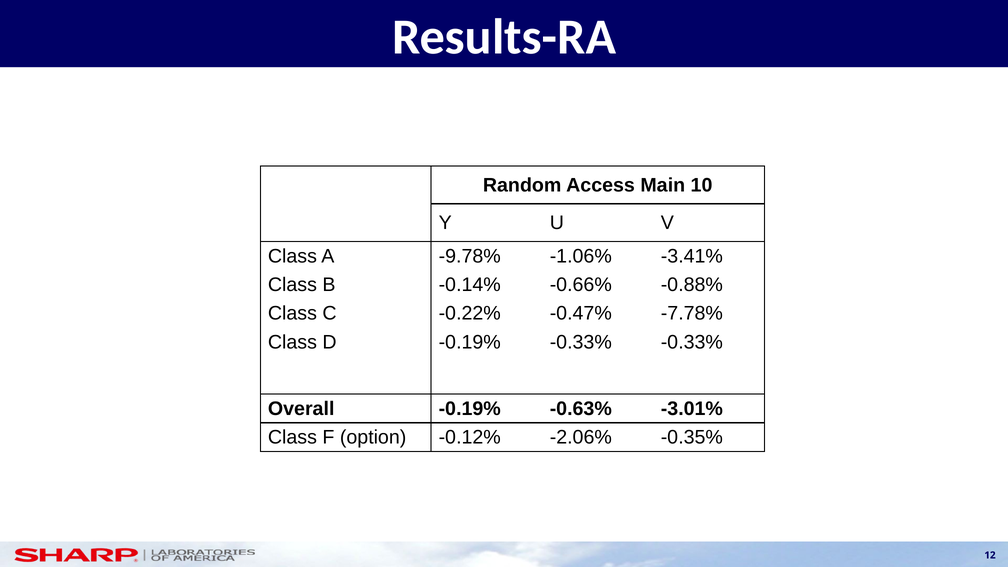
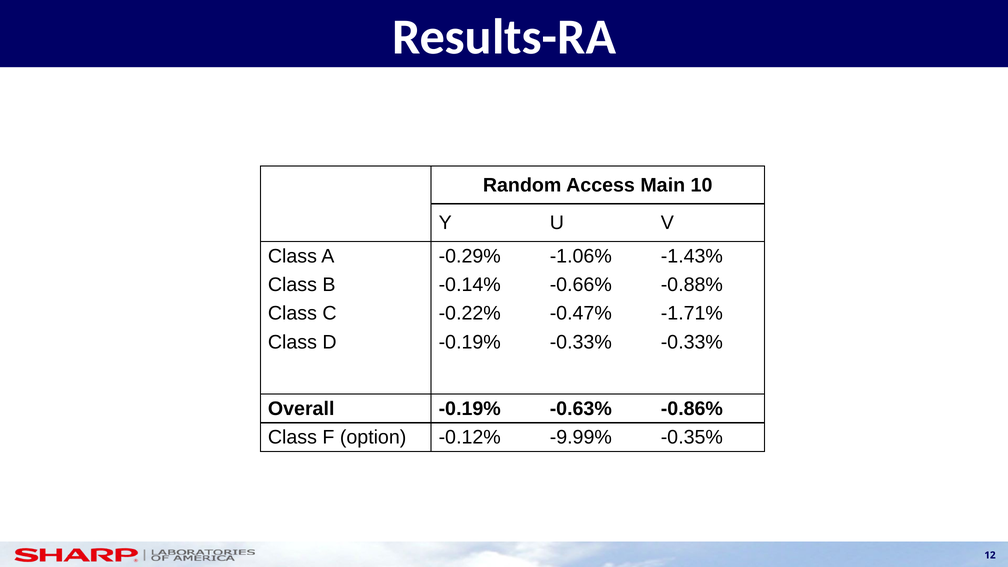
-9.78%: -9.78% -> -0.29%
-3.41%: -3.41% -> -1.43%
-7.78%: -7.78% -> -1.71%
-3.01%: -3.01% -> -0.86%
-2.06%: -2.06% -> -9.99%
